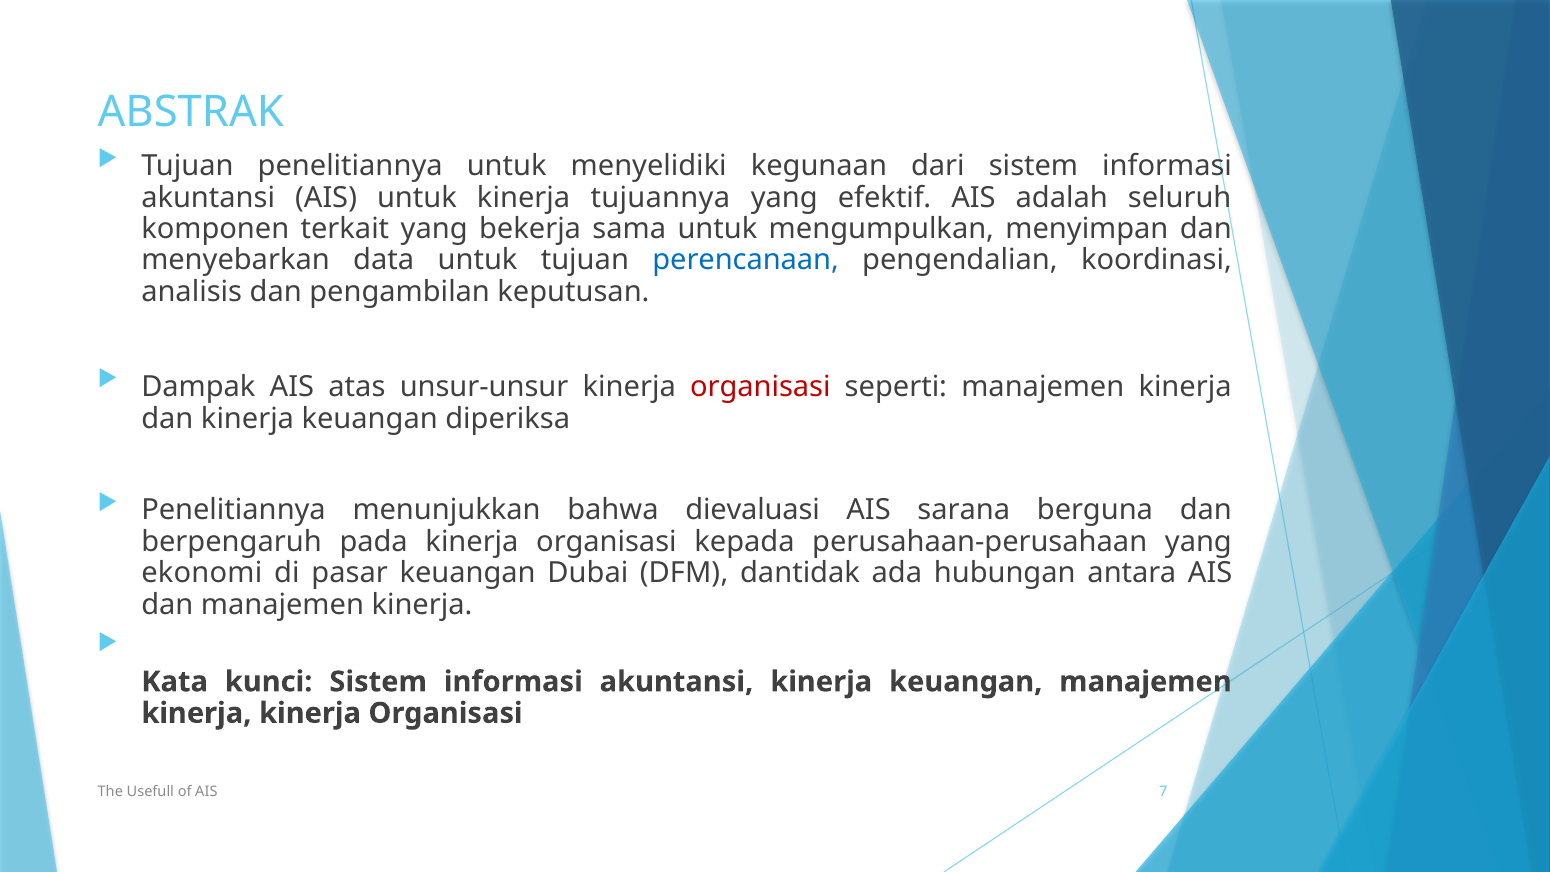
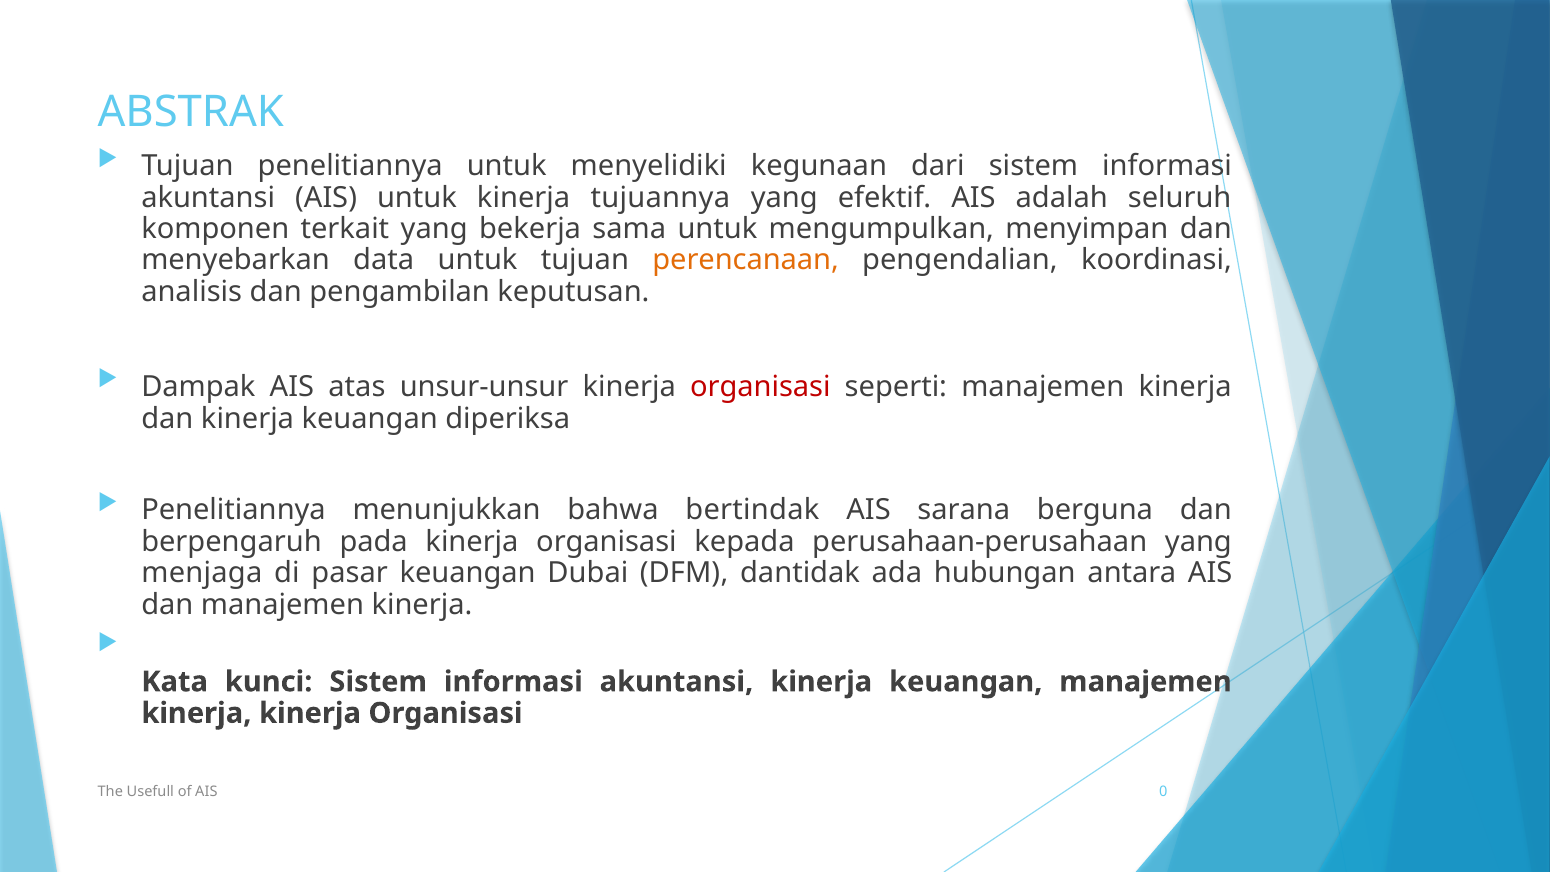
perencanaan colour: blue -> orange
dievaluasi: dievaluasi -> bertindak
ekonomi: ekonomi -> menjaga
7: 7 -> 0
